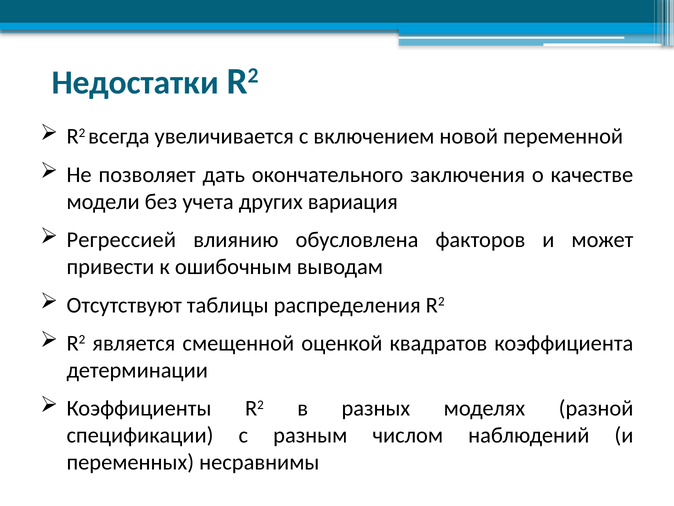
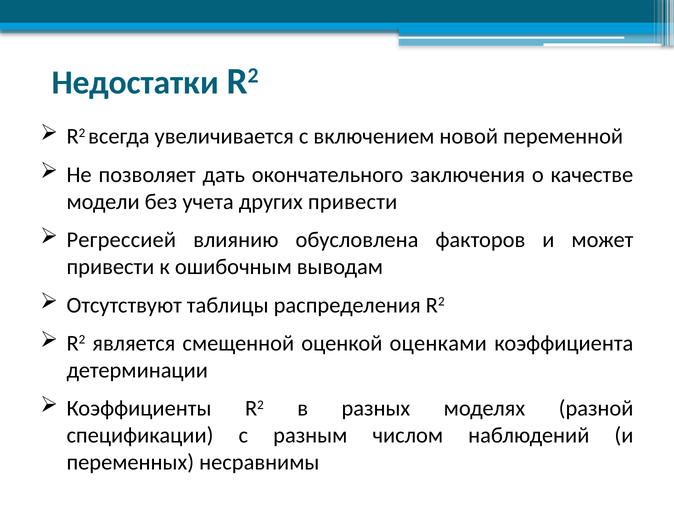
других вариация: вариация -> привести
квадратов: квадратов -> оценками
